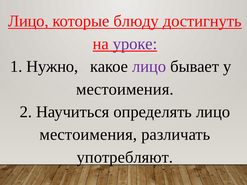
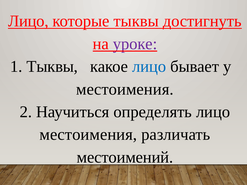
которые блюду: блюду -> тыквы
1 Нужно: Нужно -> Тыквы
лицо at (149, 67) colour: purple -> blue
употребляют: употребляют -> местоимений
